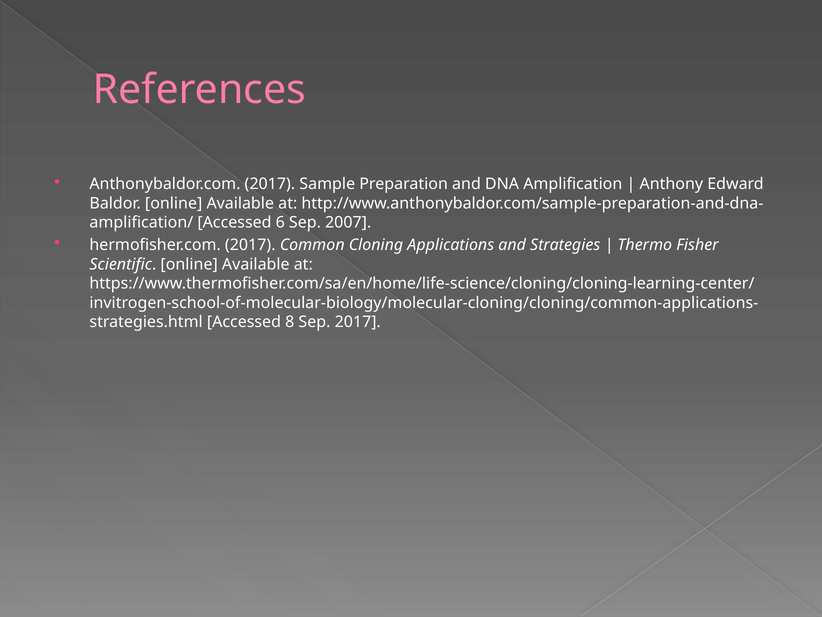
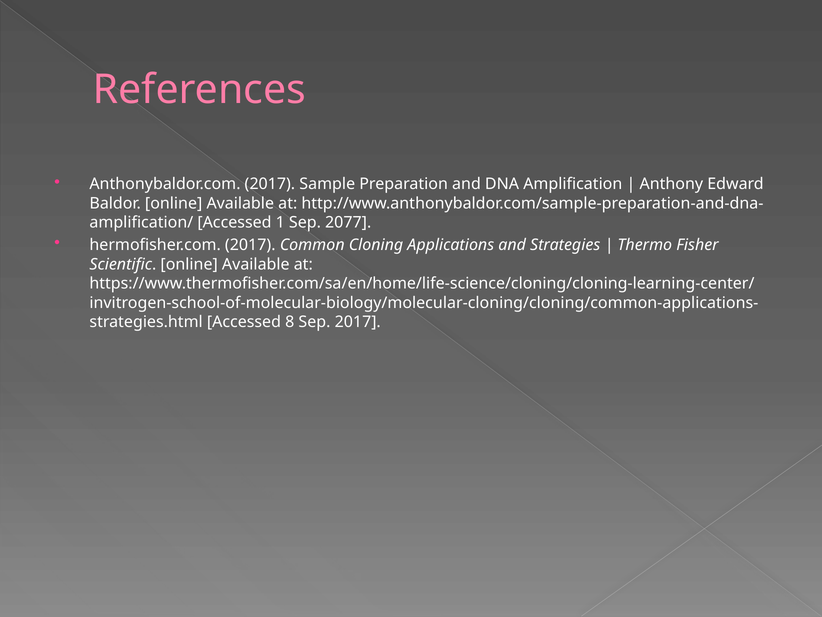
6: 6 -> 1
2007: 2007 -> 2077
